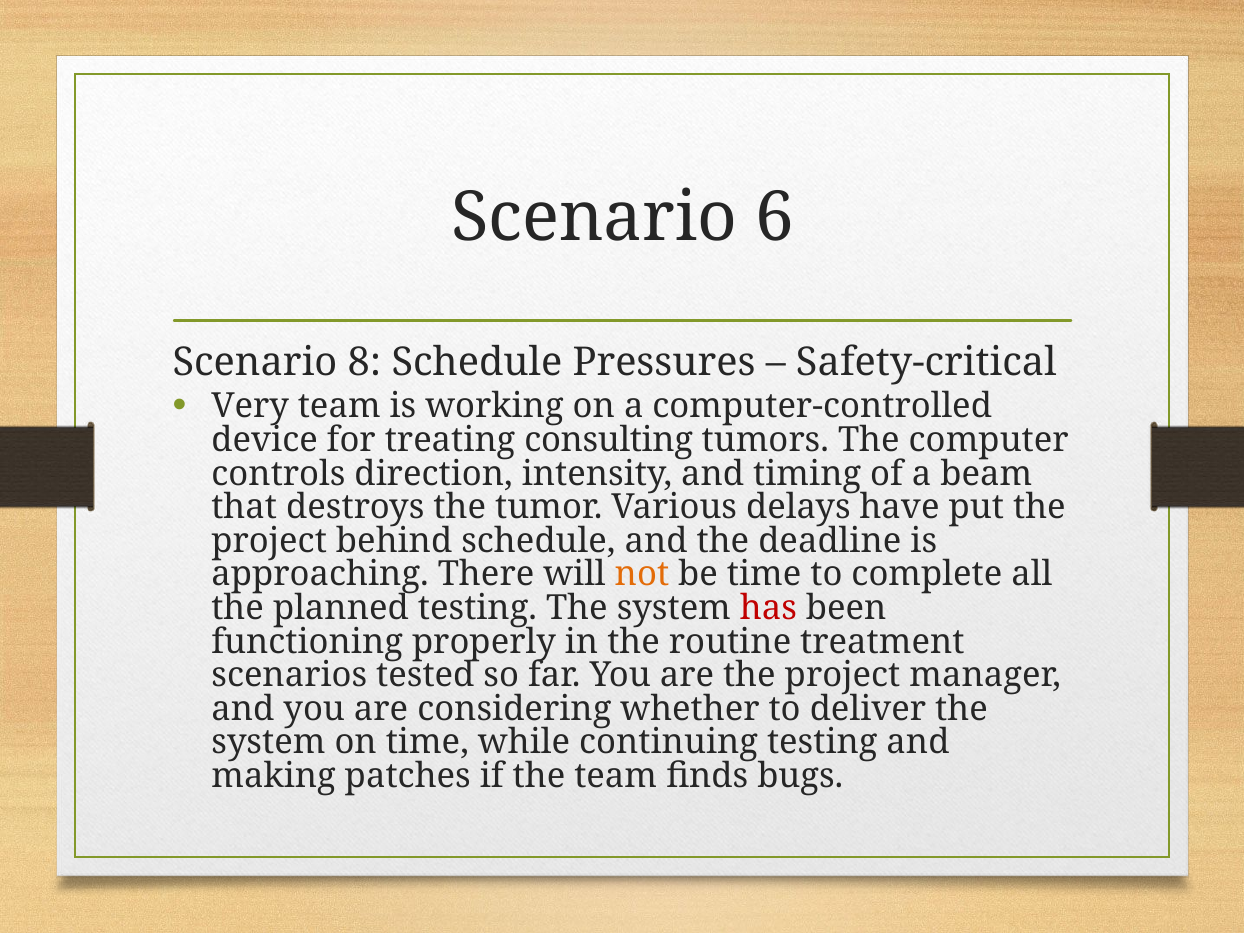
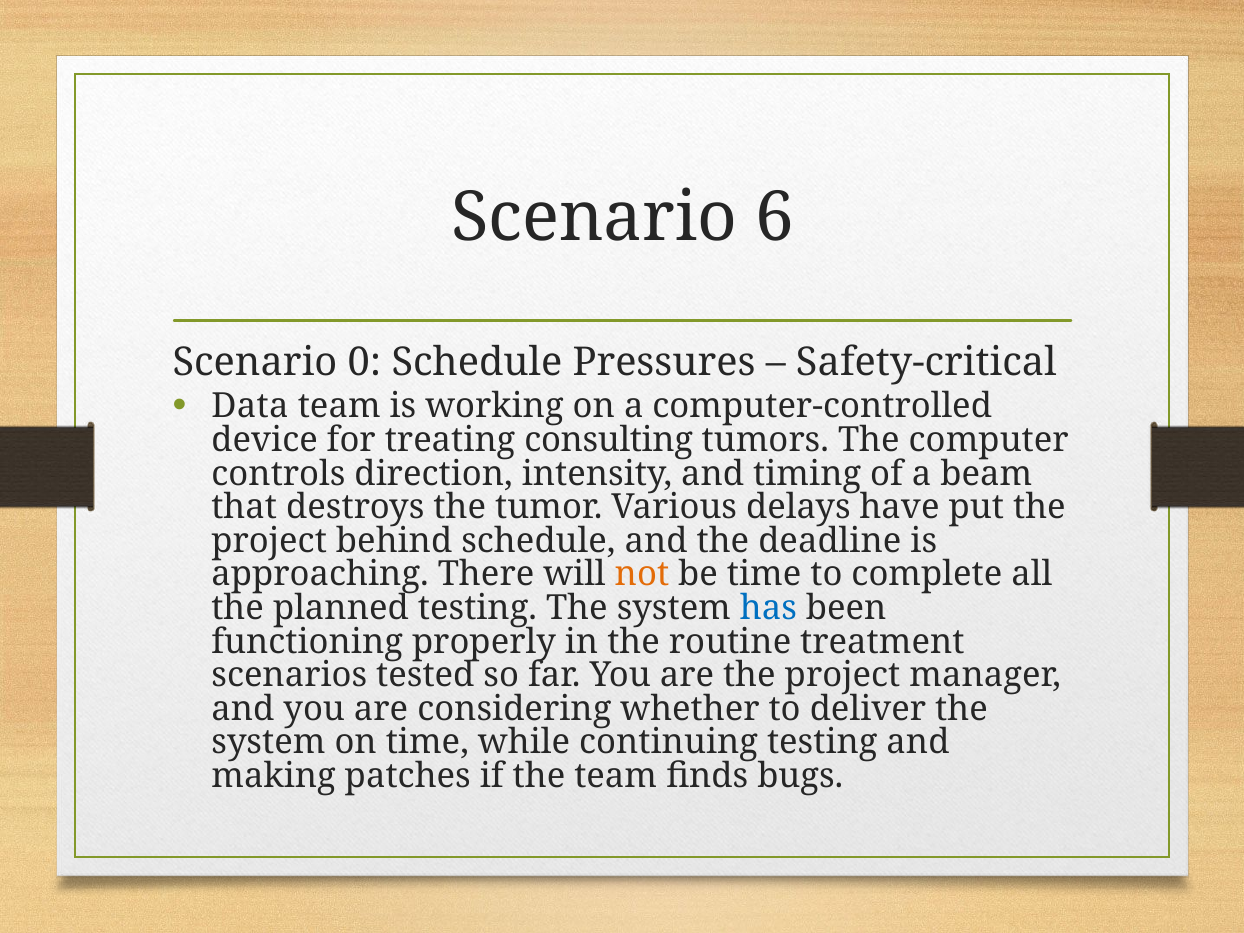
8: 8 -> 0
Very: Very -> Data
has colour: red -> blue
